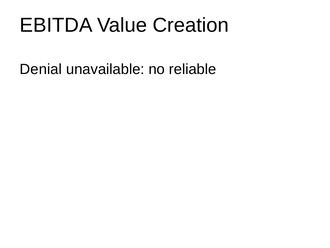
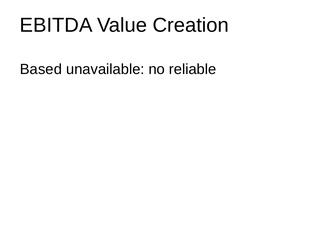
Denial: Denial -> Based
